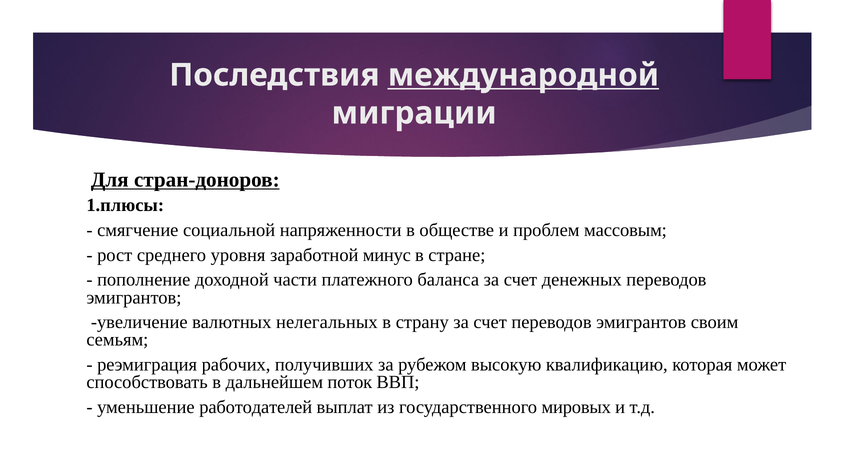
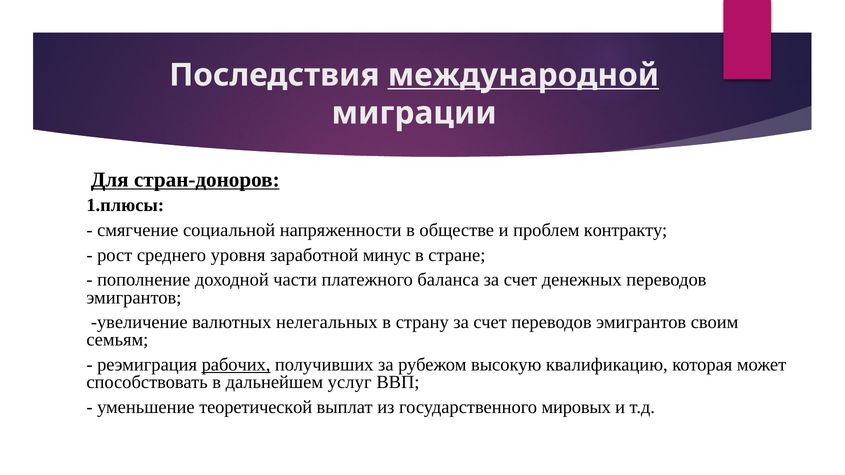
массовым: массовым -> контракту
рабочих underline: none -> present
поток: поток -> услуг
работодателей: работодателей -> теоретической
